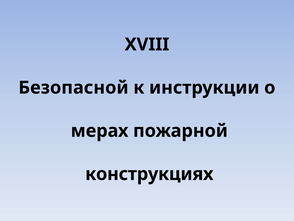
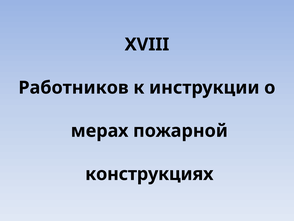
Безопасной: Безопасной -> Работников
